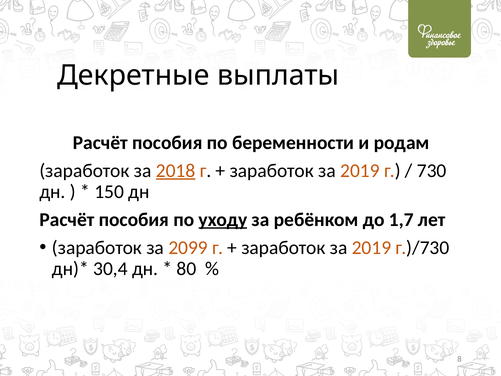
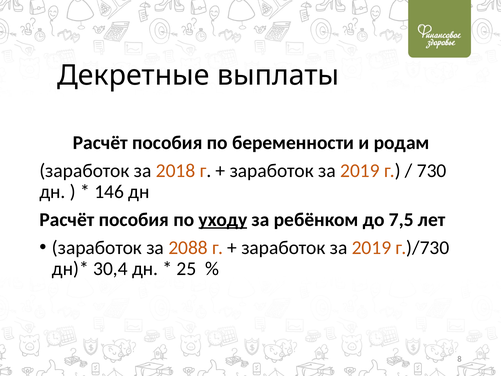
2018 underline: present -> none
150: 150 -> 146
1,7: 1,7 -> 7,5
2099: 2099 -> 2088
80: 80 -> 25
